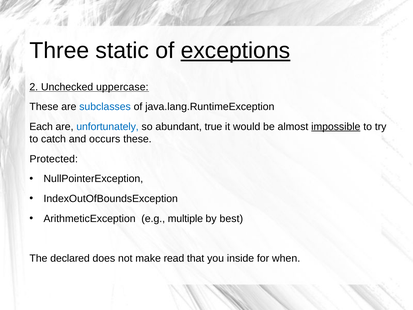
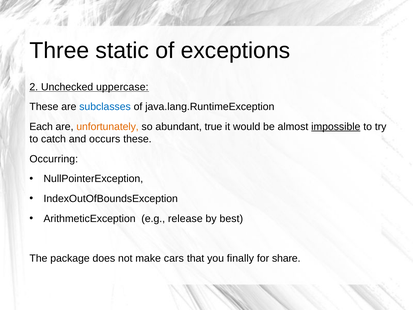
exceptions underline: present -> none
unfortunately colour: blue -> orange
Protected: Protected -> Occurring
multiple: multiple -> release
declared: declared -> package
read: read -> cars
inside: inside -> finally
when: when -> share
